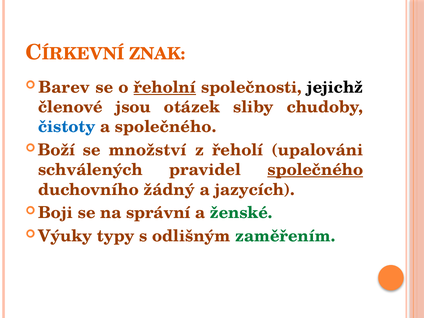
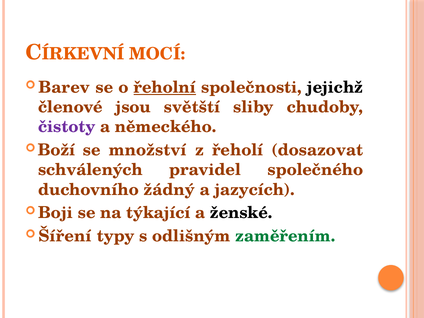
ZNAK: ZNAK -> MOCÍ
otázek: otázek -> světští
čistoty colour: blue -> purple
a společného: společného -> německého
upalováni: upalováni -> dosazovat
společného at (315, 170) underline: present -> none
správní: správní -> týkající
ženské colour: green -> black
Výuky: Výuky -> Šíření
